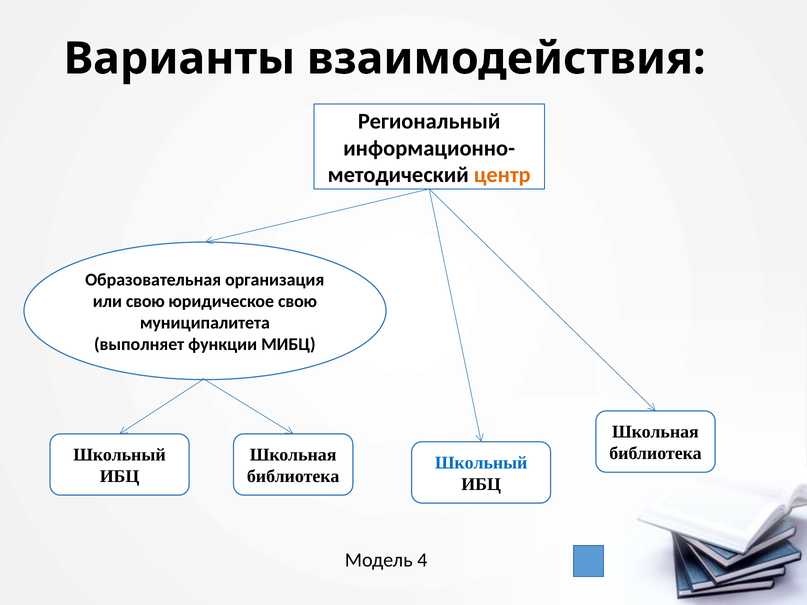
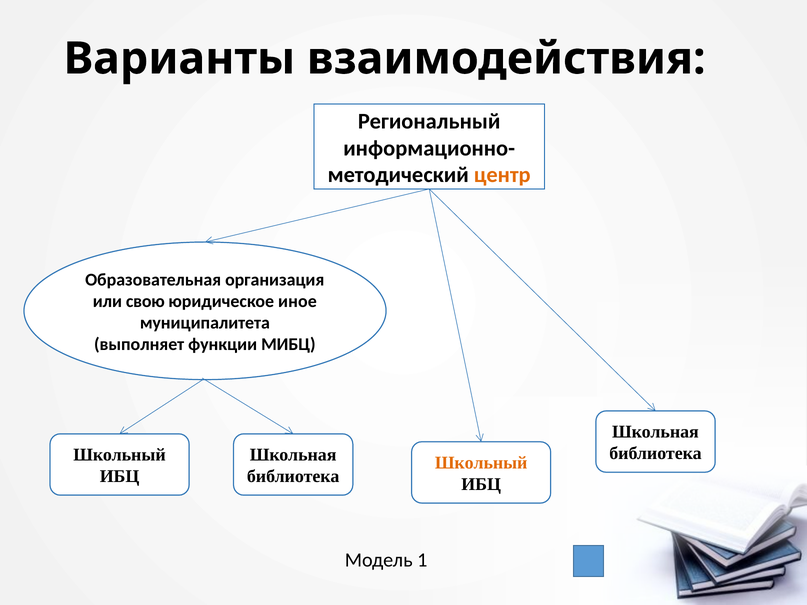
юридическое свою: свою -> иное
Школьный at (481, 463) colour: blue -> orange
4: 4 -> 1
